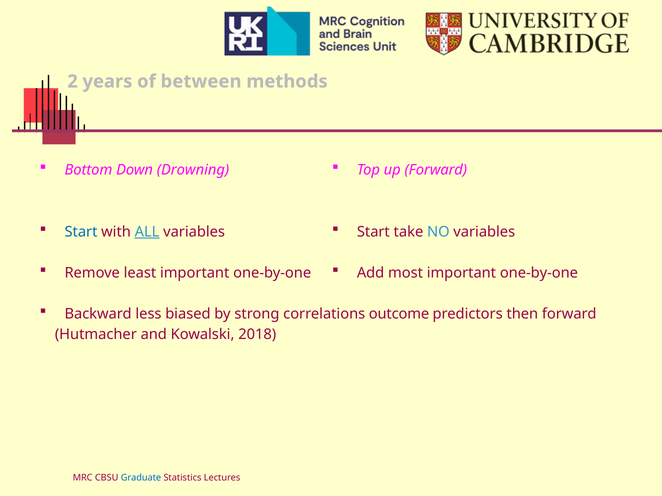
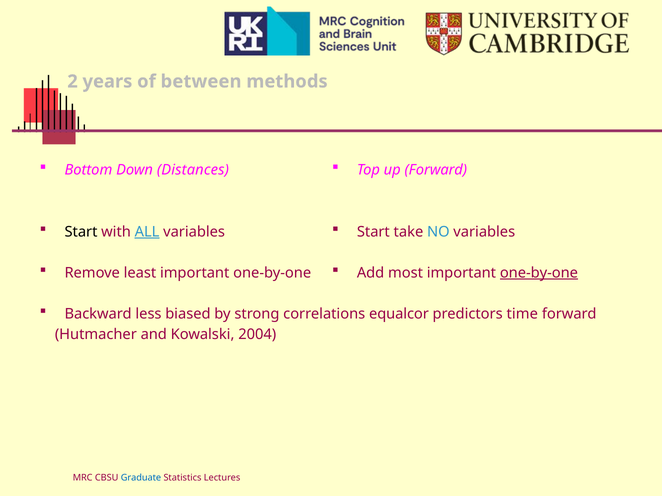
Drowning: Drowning -> Distances
Start at (81, 232) colour: blue -> black
one-by-one at (539, 273) underline: none -> present
outcome: outcome -> equalcor
then: then -> time
2018: 2018 -> 2004
